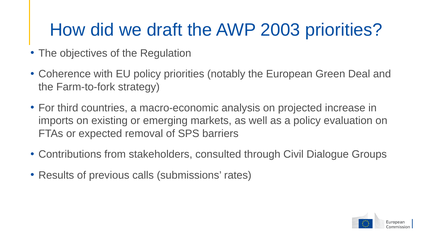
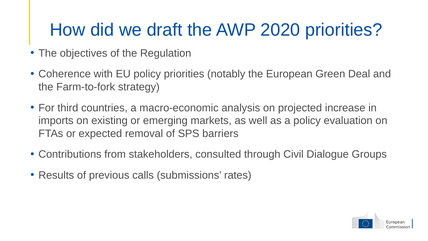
2003: 2003 -> 2020
